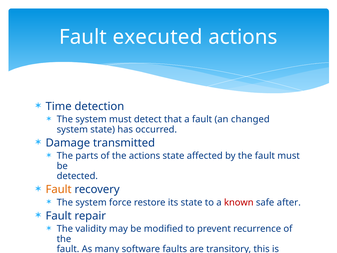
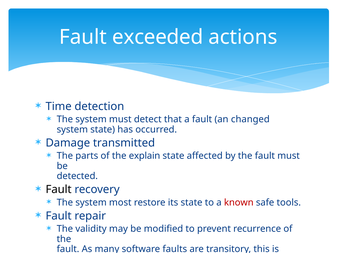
executed: executed -> exceeded
the actions: actions -> explain
Fault at (59, 189) colour: orange -> black
force: force -> most
after: after -> tools
